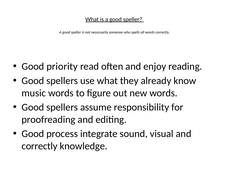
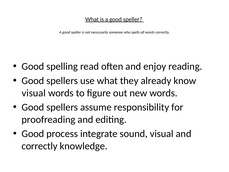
priority: priority -> spelling
music at (34, 93): music -> visual
